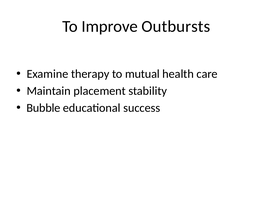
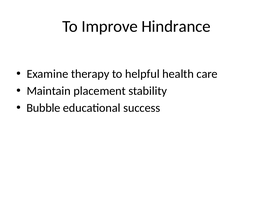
Outbursts: Outbursts -> Hindrance
mutual: mutual -> helpful
